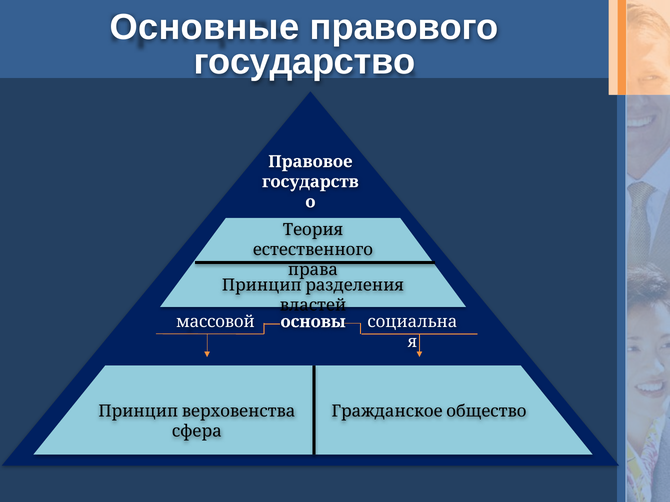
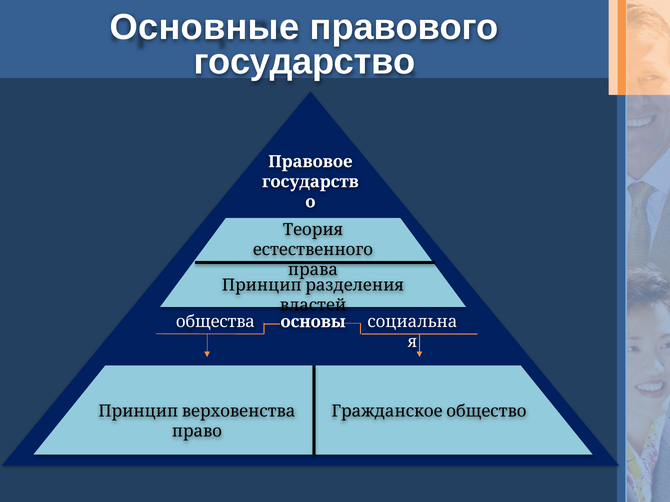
массовой: массовой -> общества
сфера: сфера -> право
